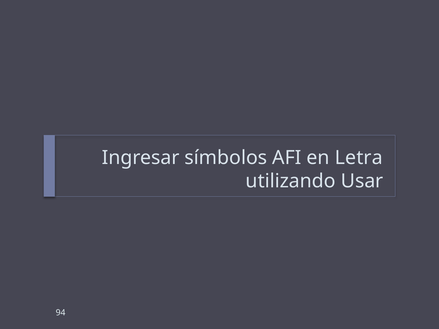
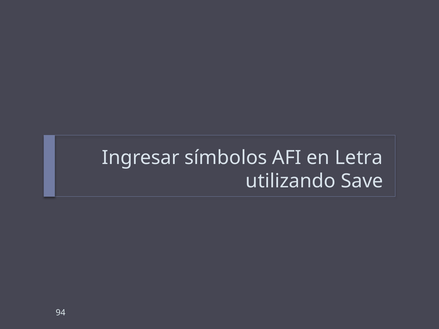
Usar: Usar -> Save
